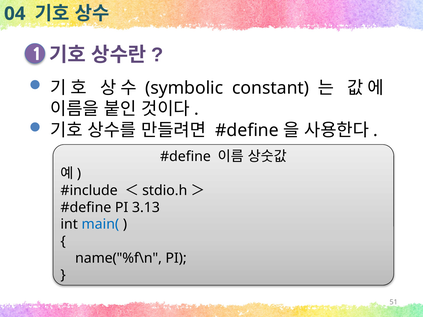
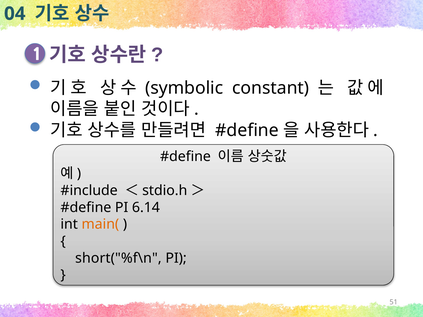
3.13: 3.13 -> 6.14
main( colour: blue -> orange
name("%f\n: name("%f\n -> short("%f\n
